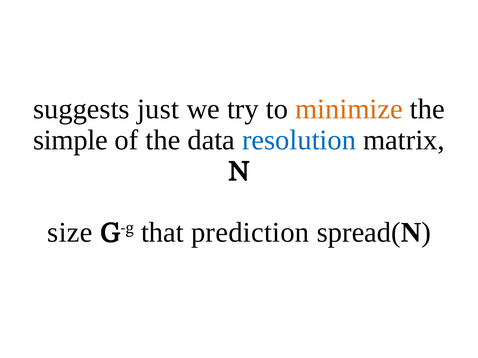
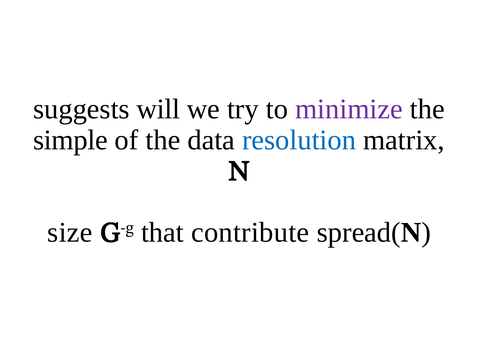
just: just -> will
minimize colour: orange -> purple
prediction: prediction -> contribute
